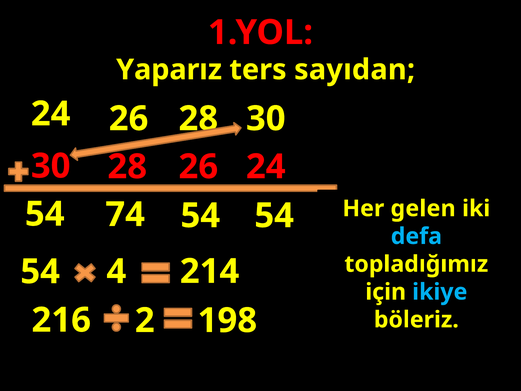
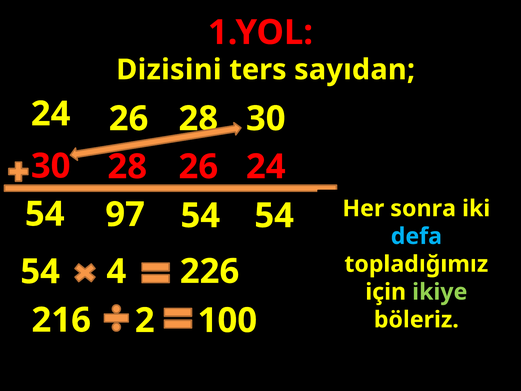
Yaparız: Yaparız -> Dizisini
gelen: gelen -> sonra
74: 74 -> 97
214: 214 -> 226
ikiye colour: light blue -> light green
198: 198 -> 100
